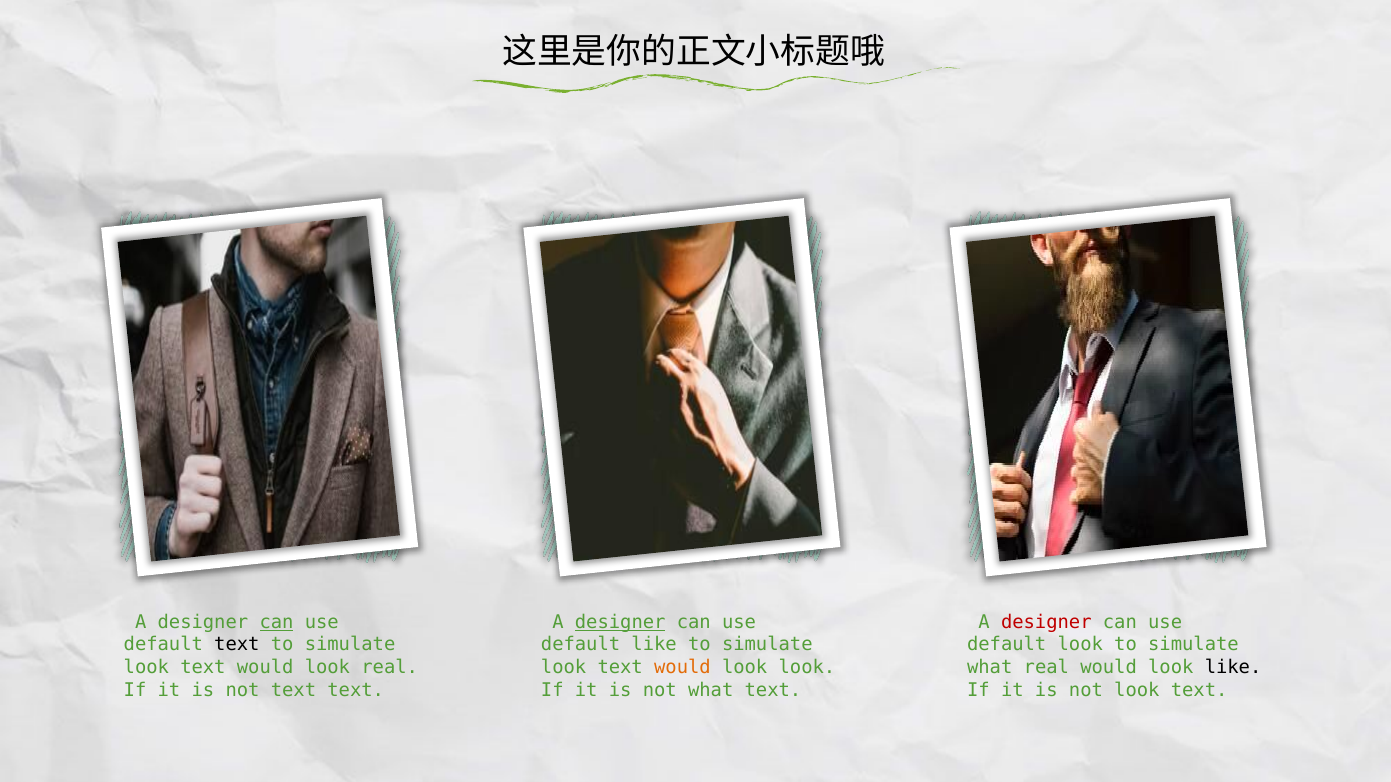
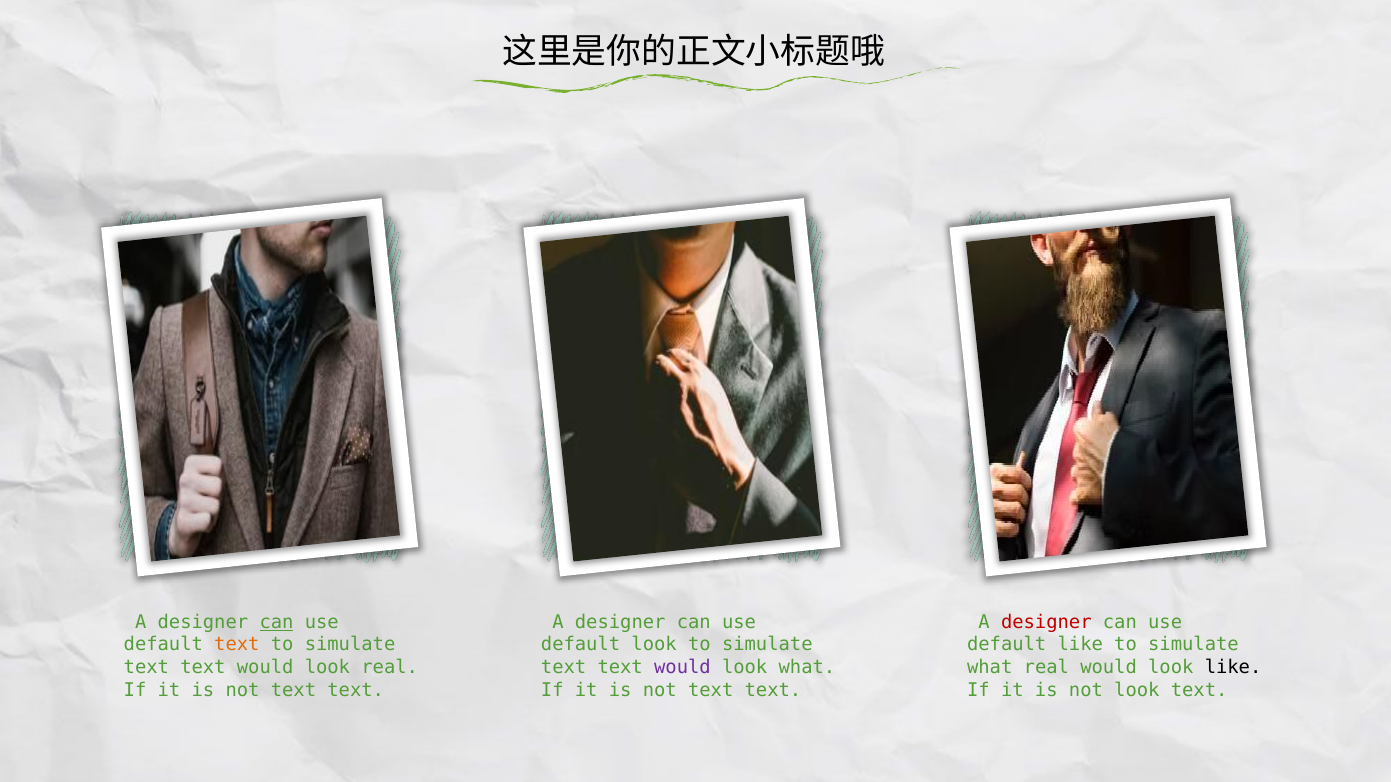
designer at (620, 622) underline: present -> none
text at (237, 645) colour: black -> orange
default like: like -> look
default look: look -> like
look at (146, 668): look -> text
look at (564, 668): look -> text
would at (682, 668) colour: orange -> purple
look look: look -> what
what at (711, 690): what -> text
